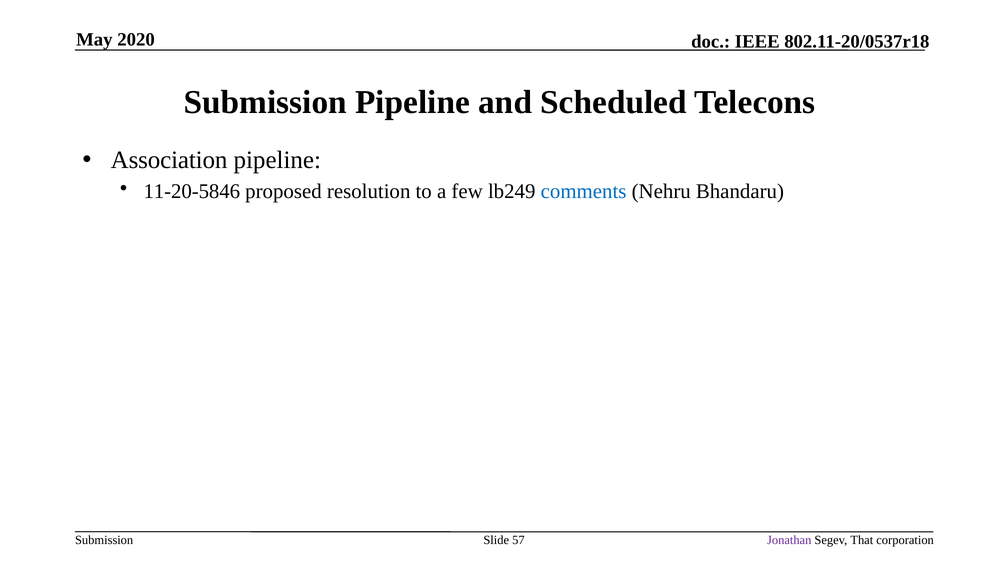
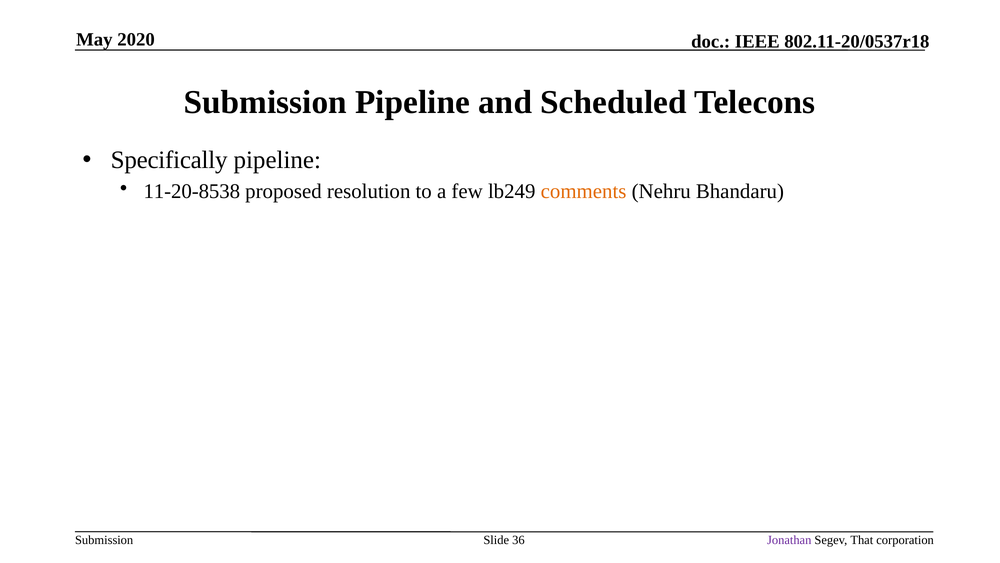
Association: Association -> Specifically
11-20-5846: 11-20-5846 -> 11-20-8538
comments colour: blue -> orange
57: 57 -> 36
